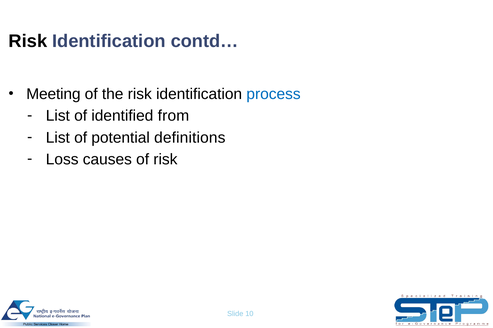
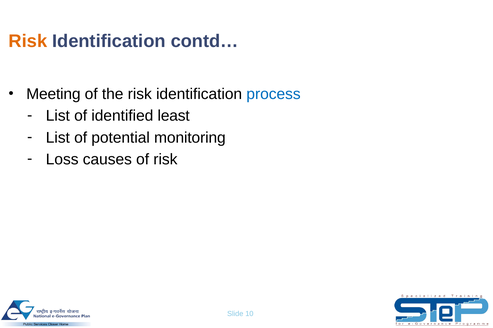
Risk at (28, 41) colour: black -> orange
from: from -> least
definitions: definitions -> monitoring
